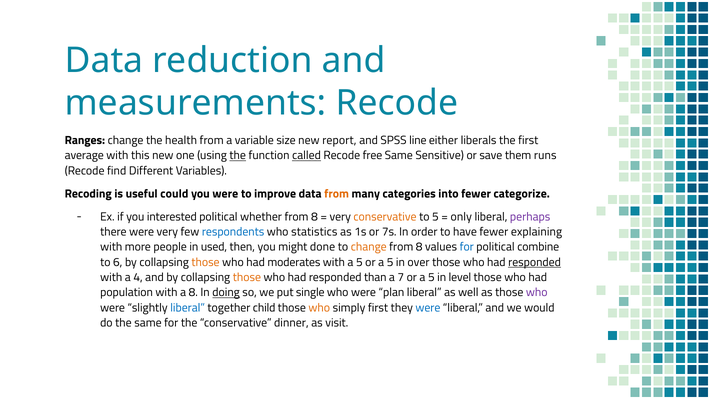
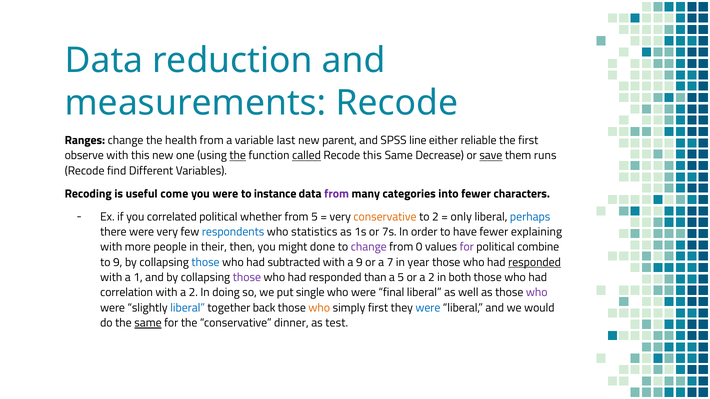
size: size -> last
report: report -> parent
liberals: liberals -> reliable
average: average -> observe
Recode free: free -> this
Sensitive: Sensitive -> Decrease
save underline: none -> present
could: could -> come
improve: improve -> instance
from at (337, 194) colour: orange -> purple
categorize: categorize -> characters
interested: interested -> correlated
8 at (314, 217): 8 -> 5
to 5: 5 -> 2
perhaps colour: purple -> blue
used: used -> their
change at (369, 247) colour: orange -> purple
8 at (419, 247): 8 -> 0
for at (467, 247) colour: blue -> purple
to 6: 6 -> 9
those at (205, 263) colour: orange -> blue
moderates: moderates -> subtracted
with a 5: 5 -> 9
5 at (390, 263): 5 -> 7
over: over -> year
4: 4 -> 1
those at (247, 278) colour: orange -> purple
a 7: 7 -> 5
5 at (431, 278): 5 -> 2
level: level -> both
population: population -> correlation
with a 8: 8 -> 2
doing underline: present -> none
plan: plan -> final
child: child -> back
same at (148, 323) underline: none -> present
visit: visit -> test
